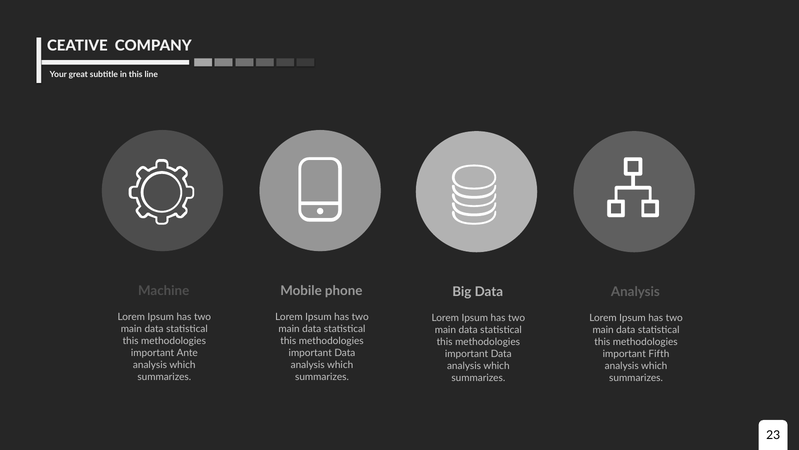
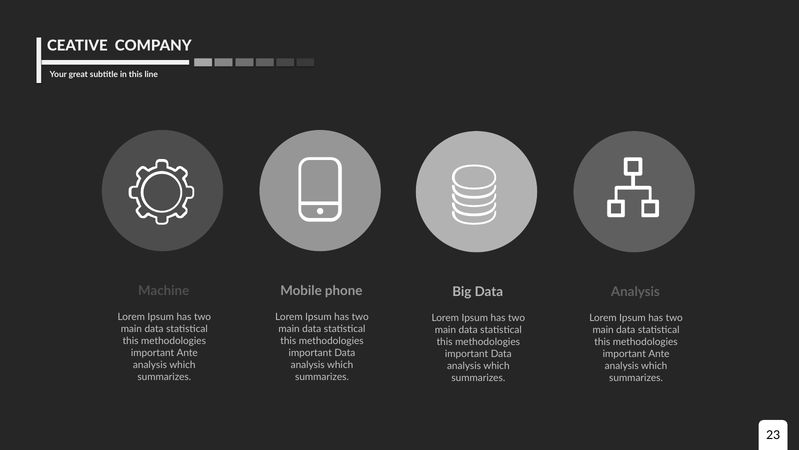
Fifth at (659, 354): Fifth -> Ante
